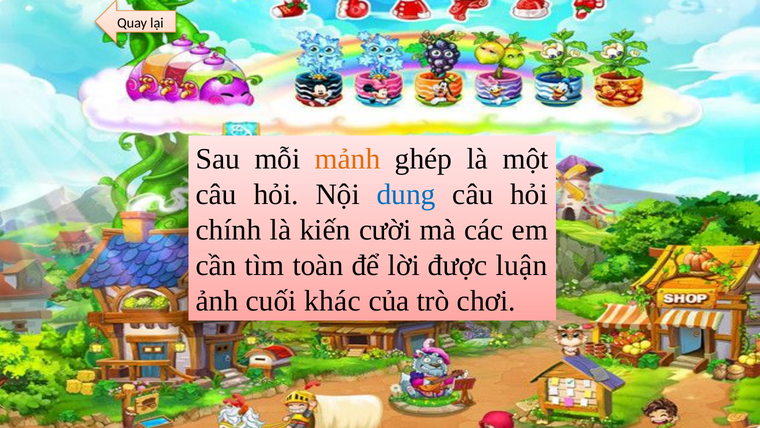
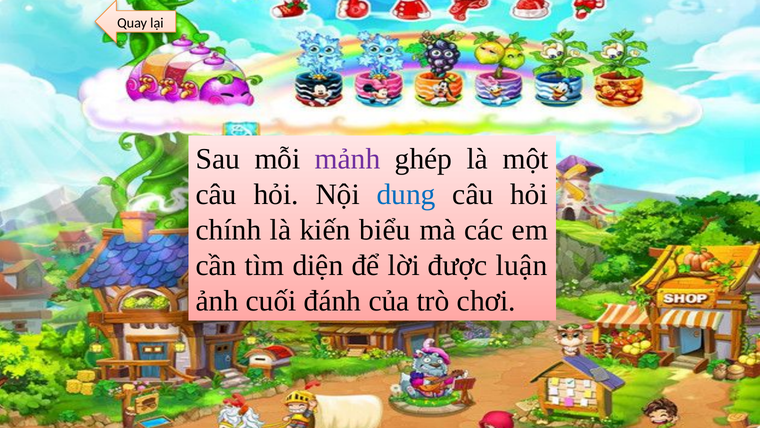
mảnh colour: orange -> purple
cười: cười -> biểu
toàn: toàn -> diện
khác: khác -> đánh
